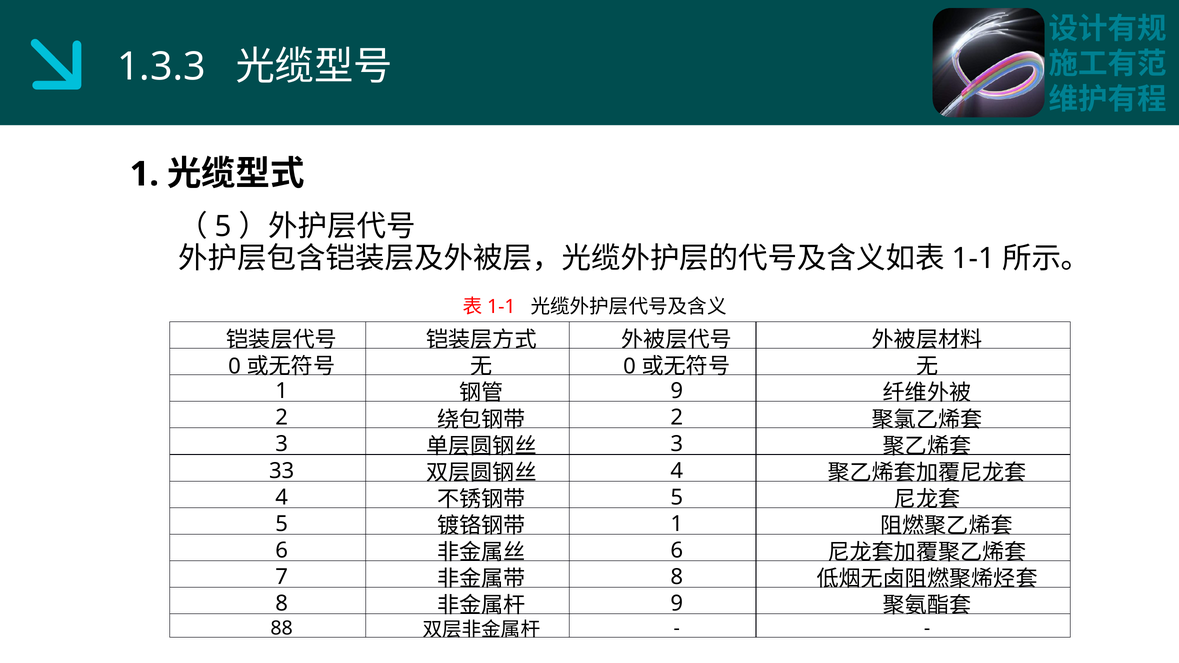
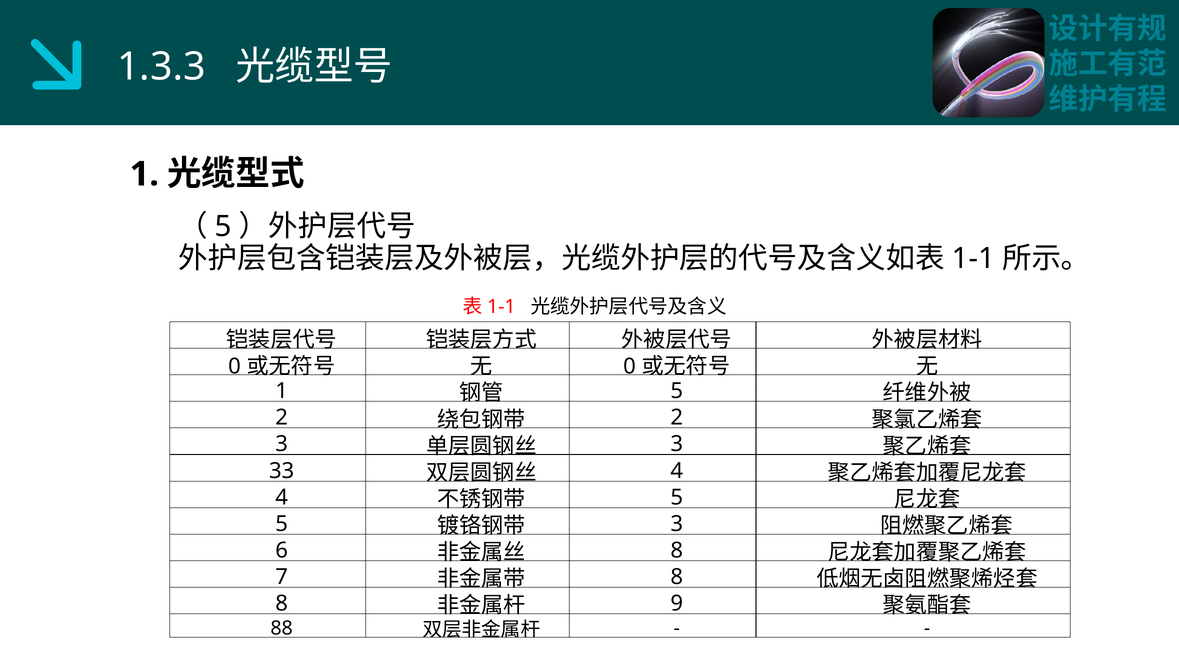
9 at (677, 391): 9 -> 5
1 at (677, 524): 1 -> 3
6 at (677, 551): 6 -> 8
